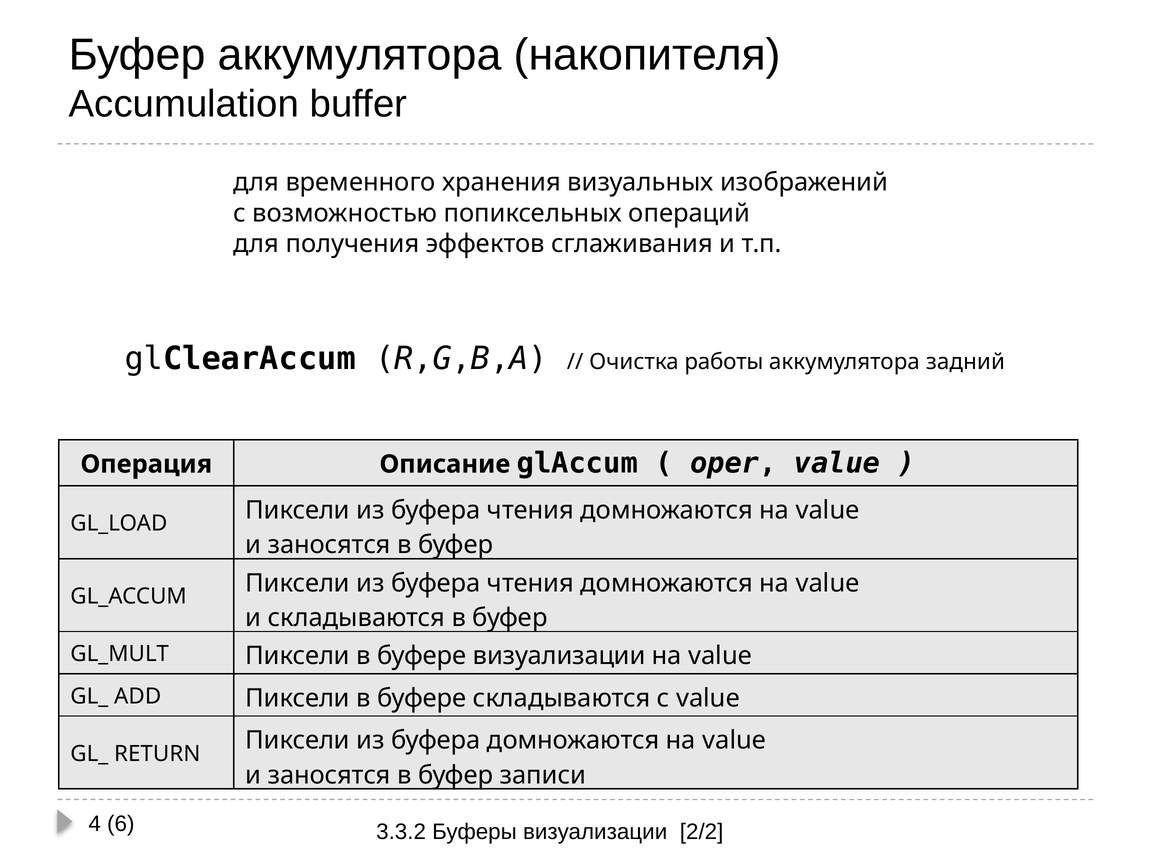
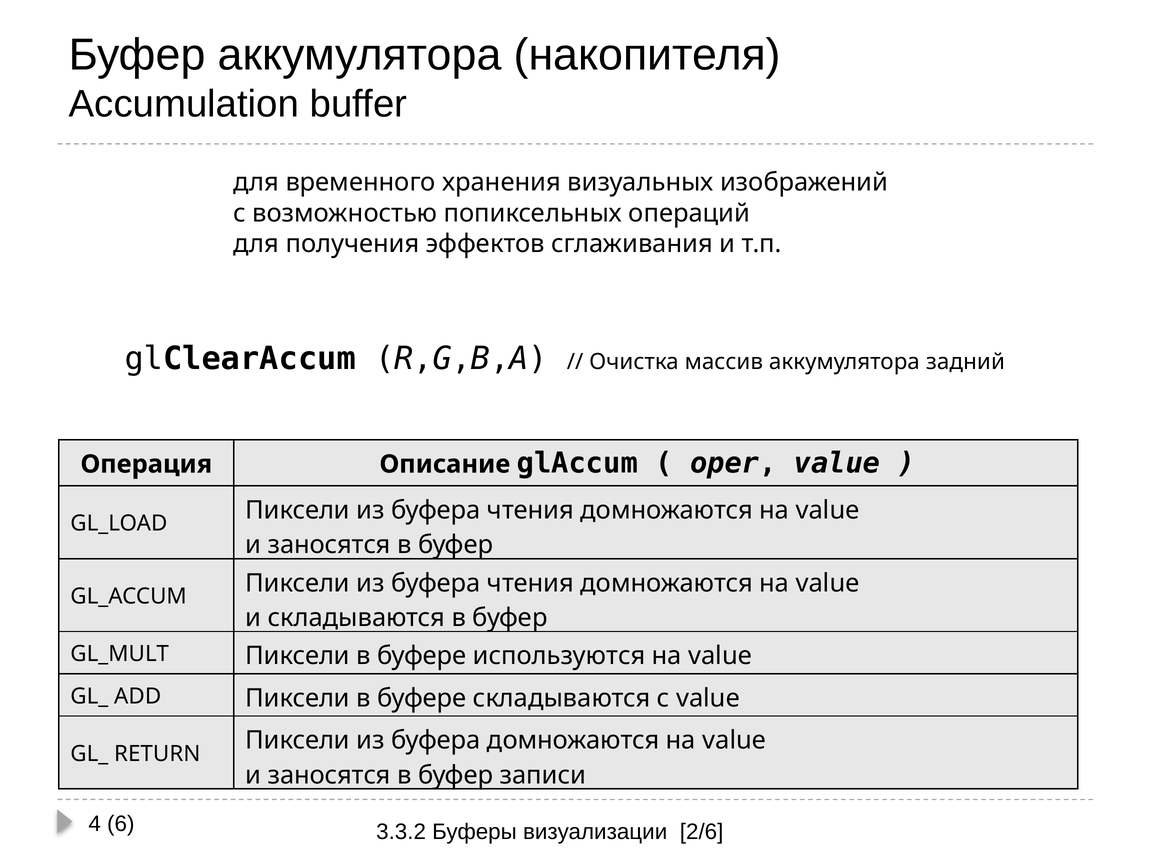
работы: работы -> массив
буфере визуализации: визуализации -> используются
2/2: 2/2 -> 2/6
